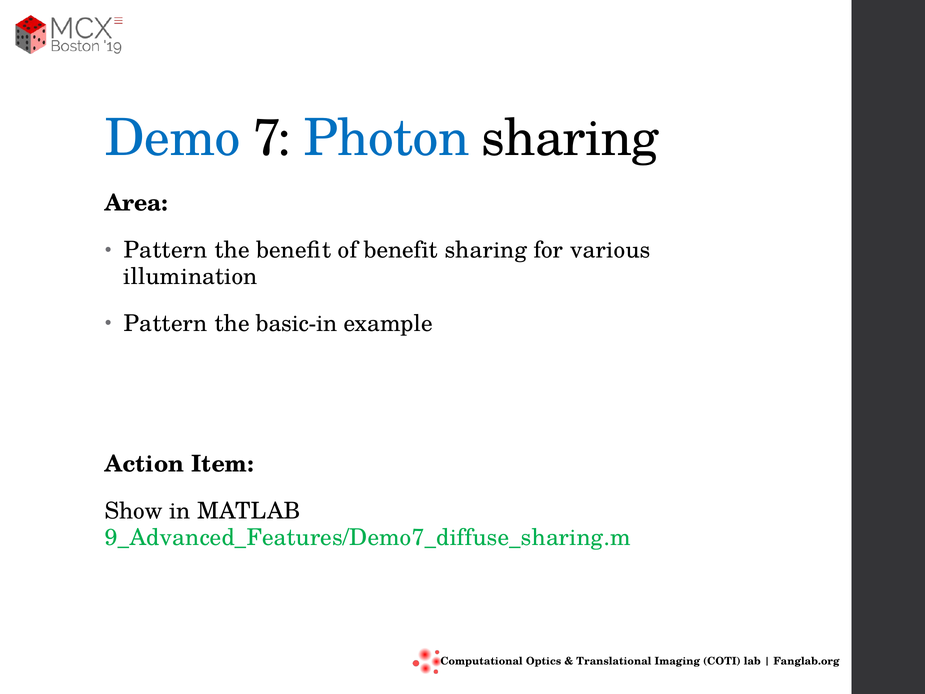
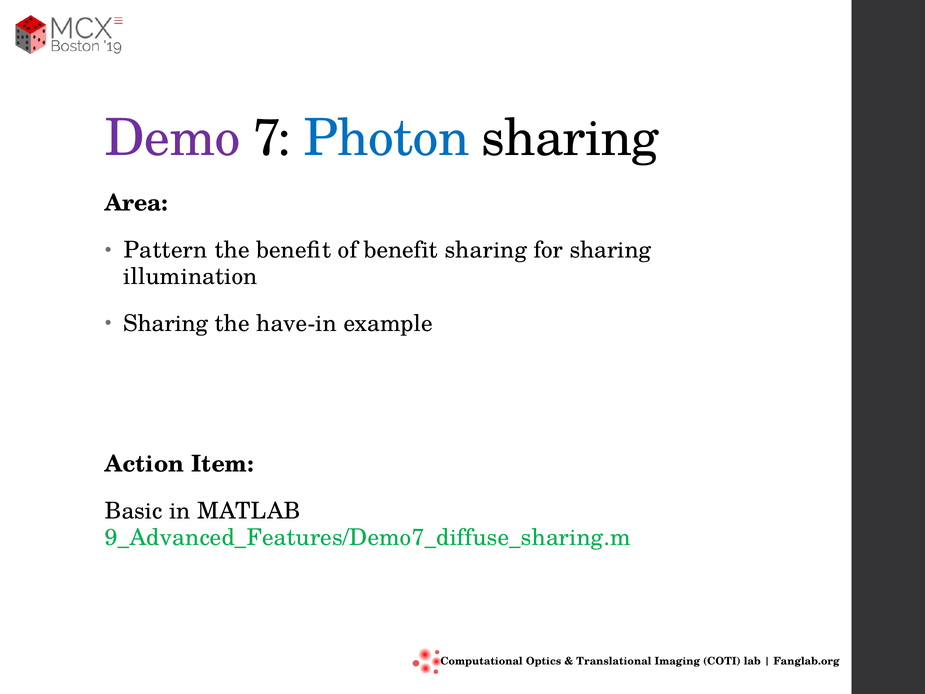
Demo colour: blue -> purple
for various: various -> sharing
Pattern at (166, 323): Pattern -> Sharing
basic-in: basic-in -> have-in
Show: Show -> Basic
